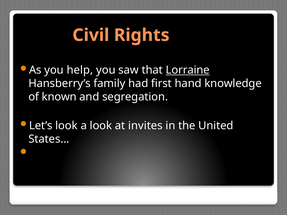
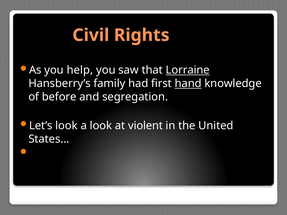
hand underline: none -> present
known: known -> before
invites: invites -> violent
